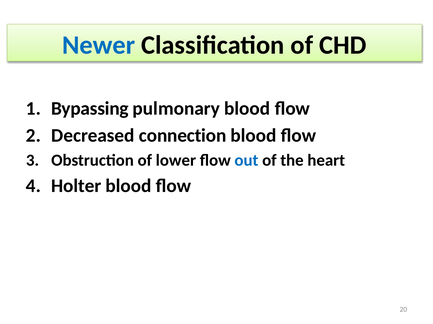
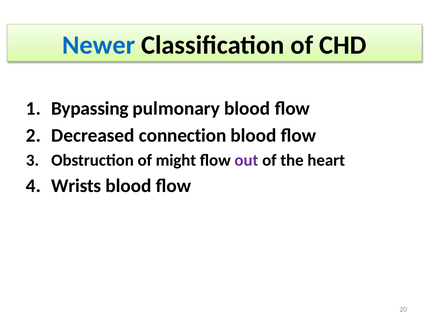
lower: lower -> might
out colour: blue -> purple
Holter: Holter -> Wrists
